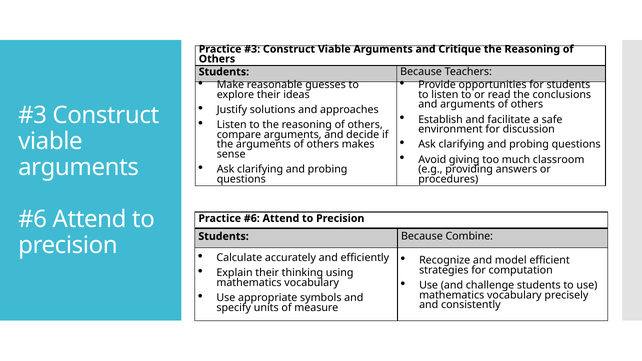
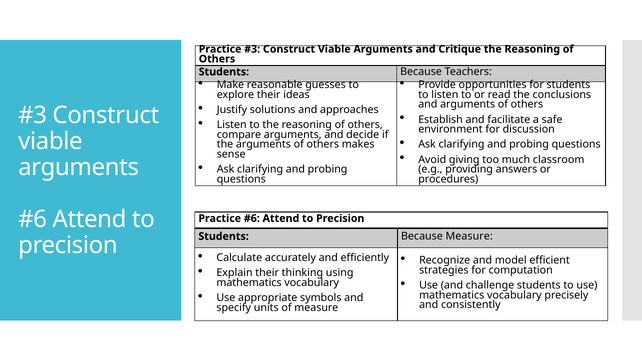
Because Combine: Combine -> Measure
